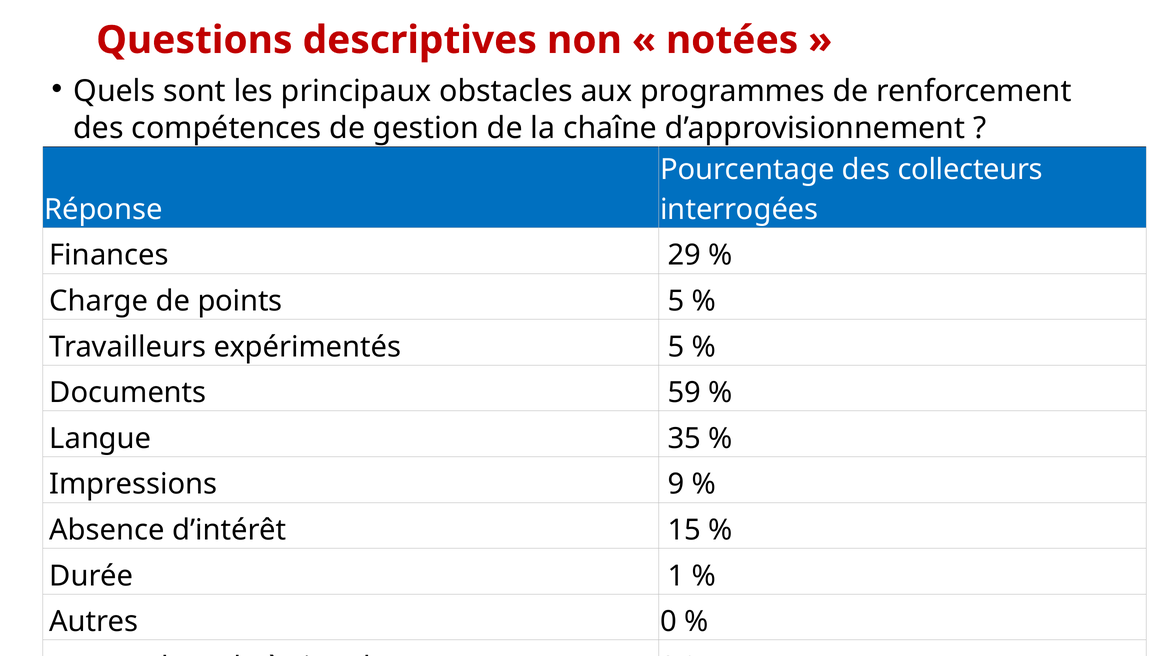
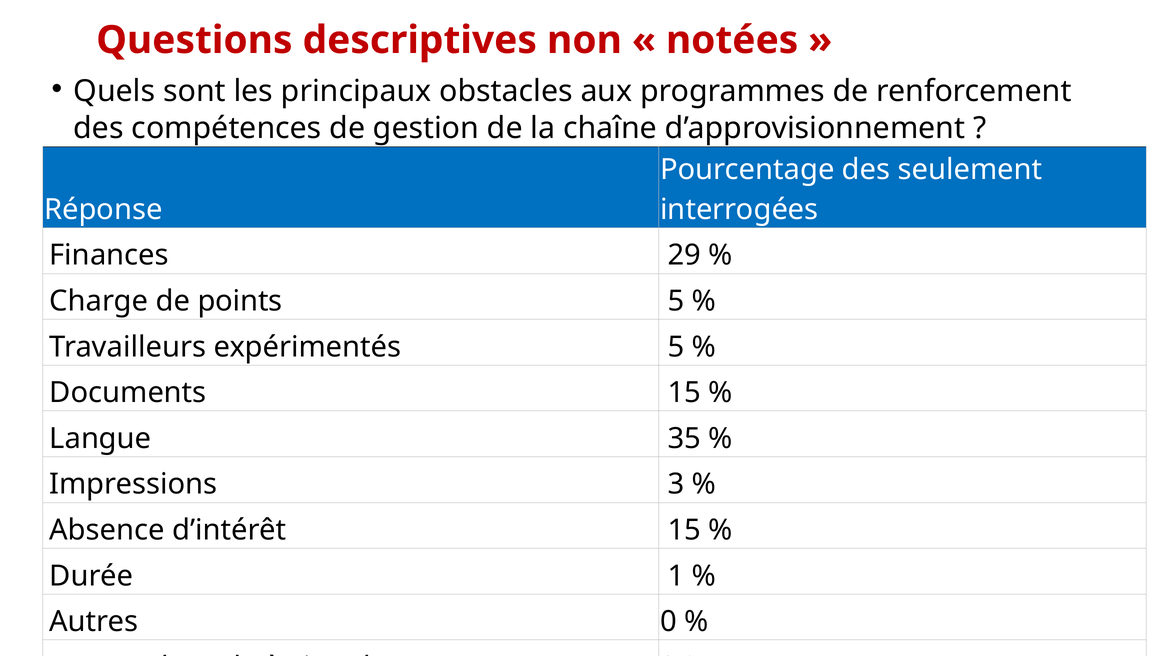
collecteurs: collecteurs -> seulement
Documents 59: 59 -> 15
Impressions 9: 9 -> 3
